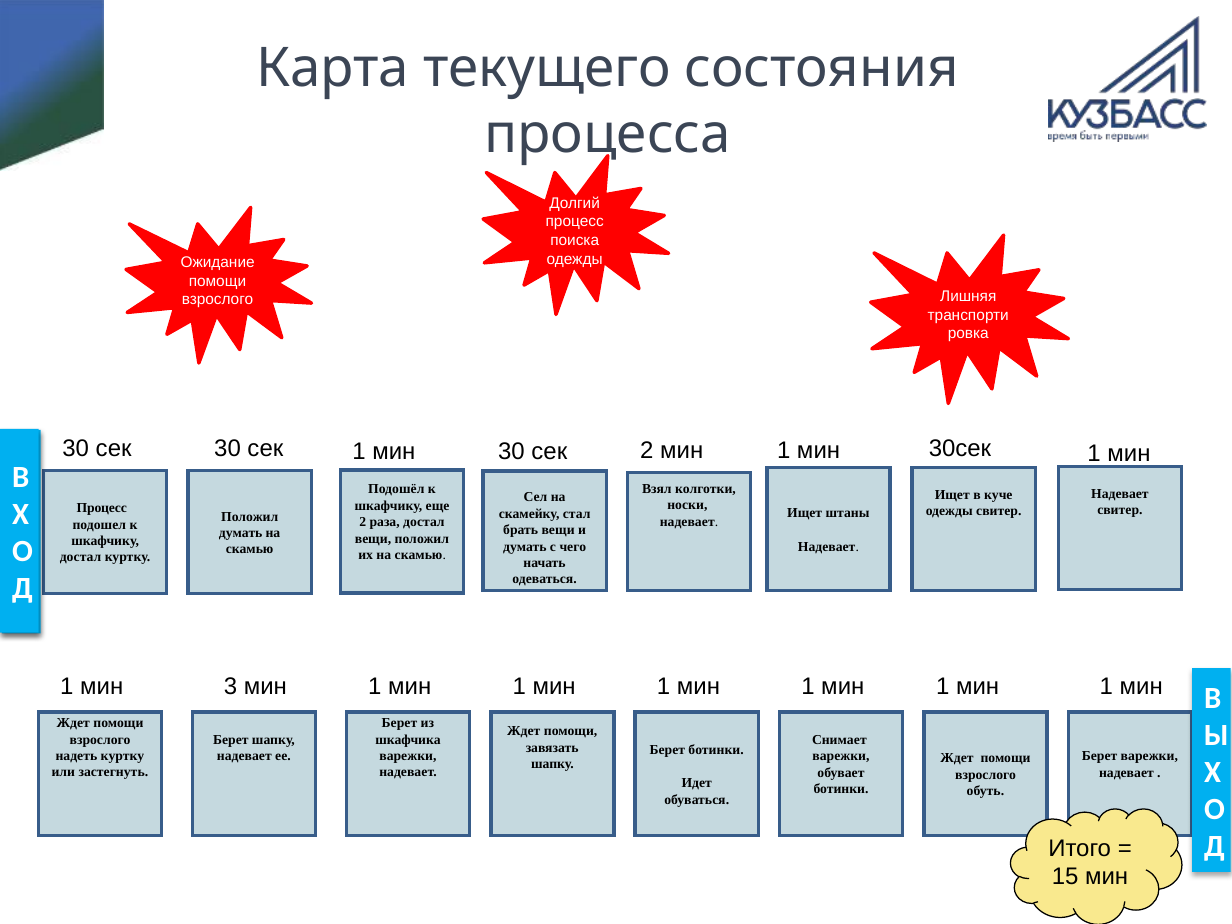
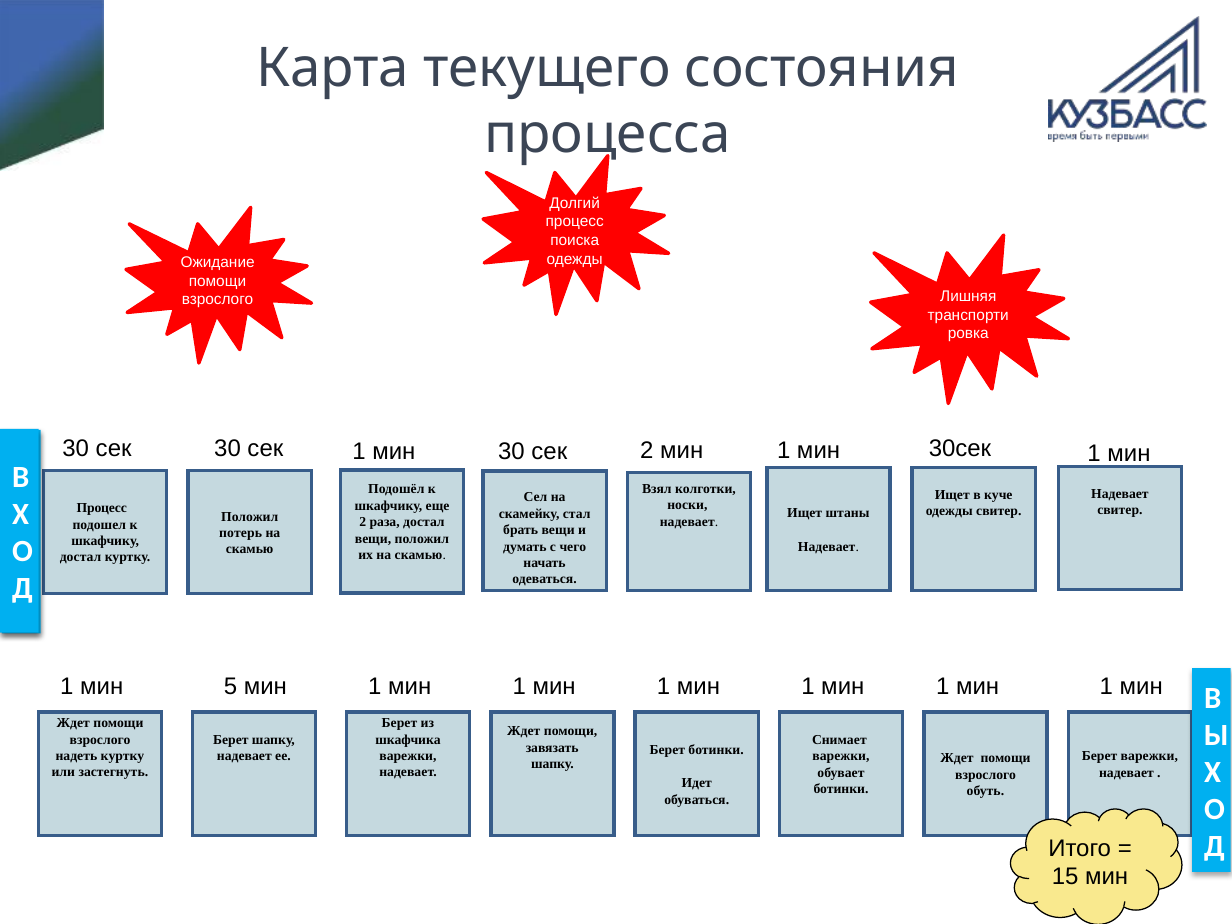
думать at (241, 533): думать -> потерь
3: 3 -> 5
